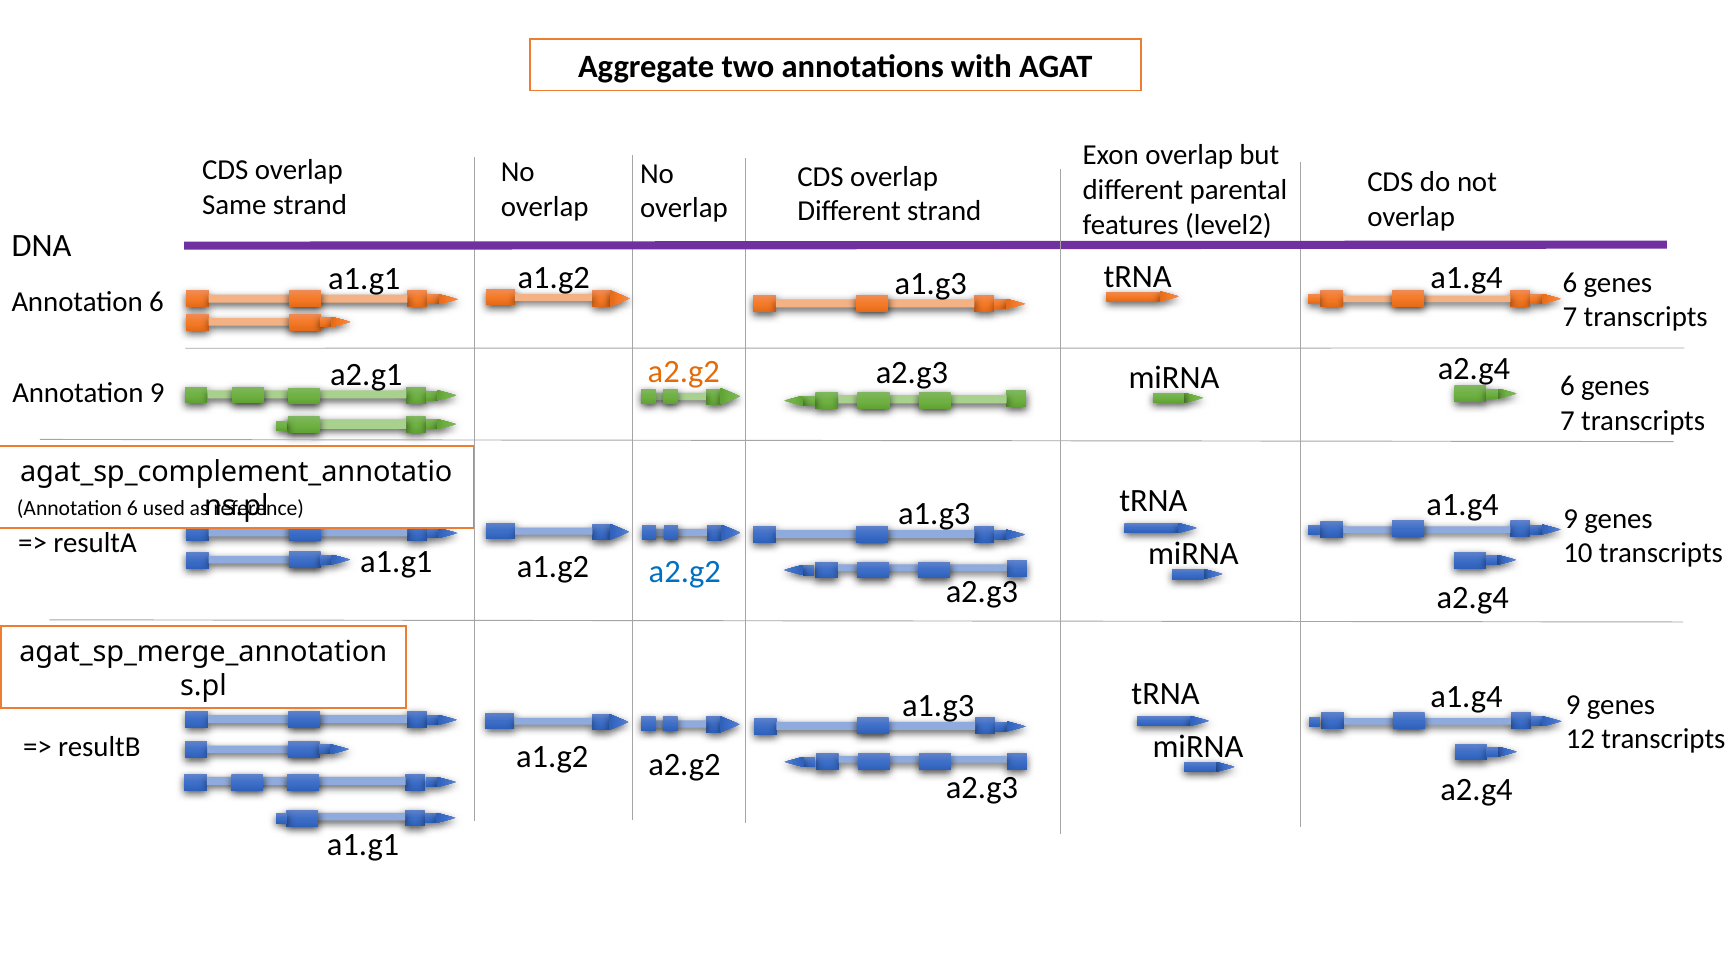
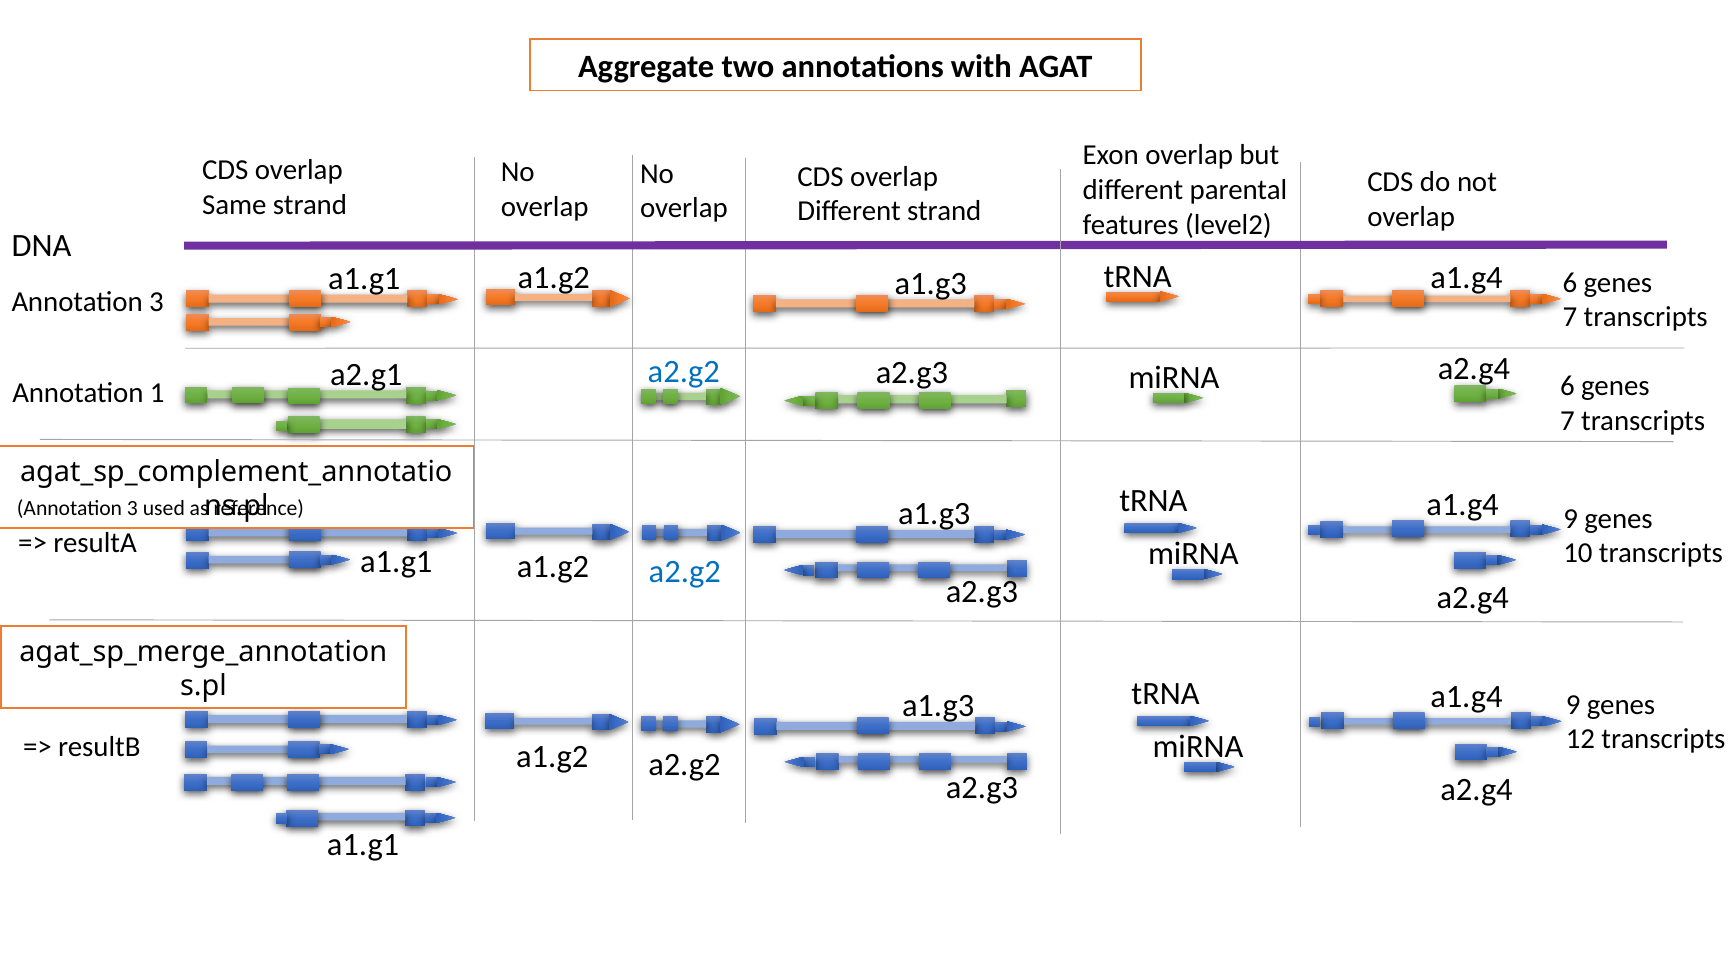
6 at (157, 302): 6 -> 3
a2.g2 at (684, 372) colour: orange -> blue
Annotation 9: 9 -> 1
6 at (132, 509): 6 -> 3
